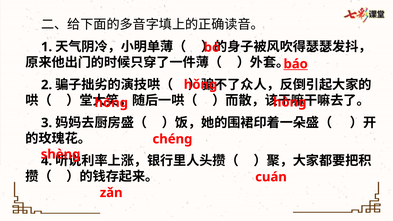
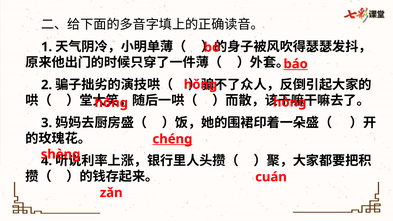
chéng underline: none -> present
